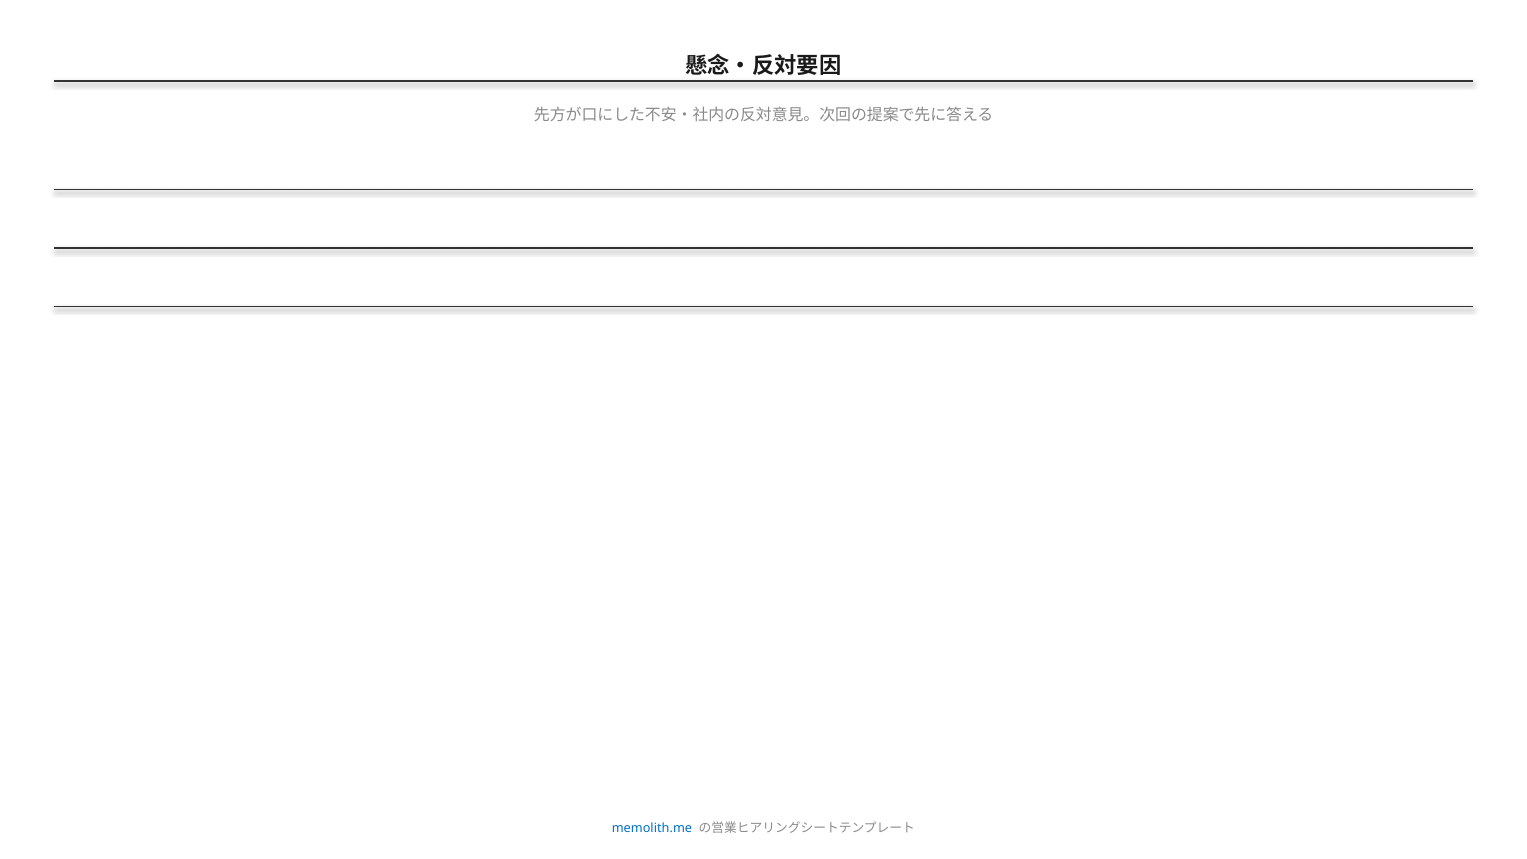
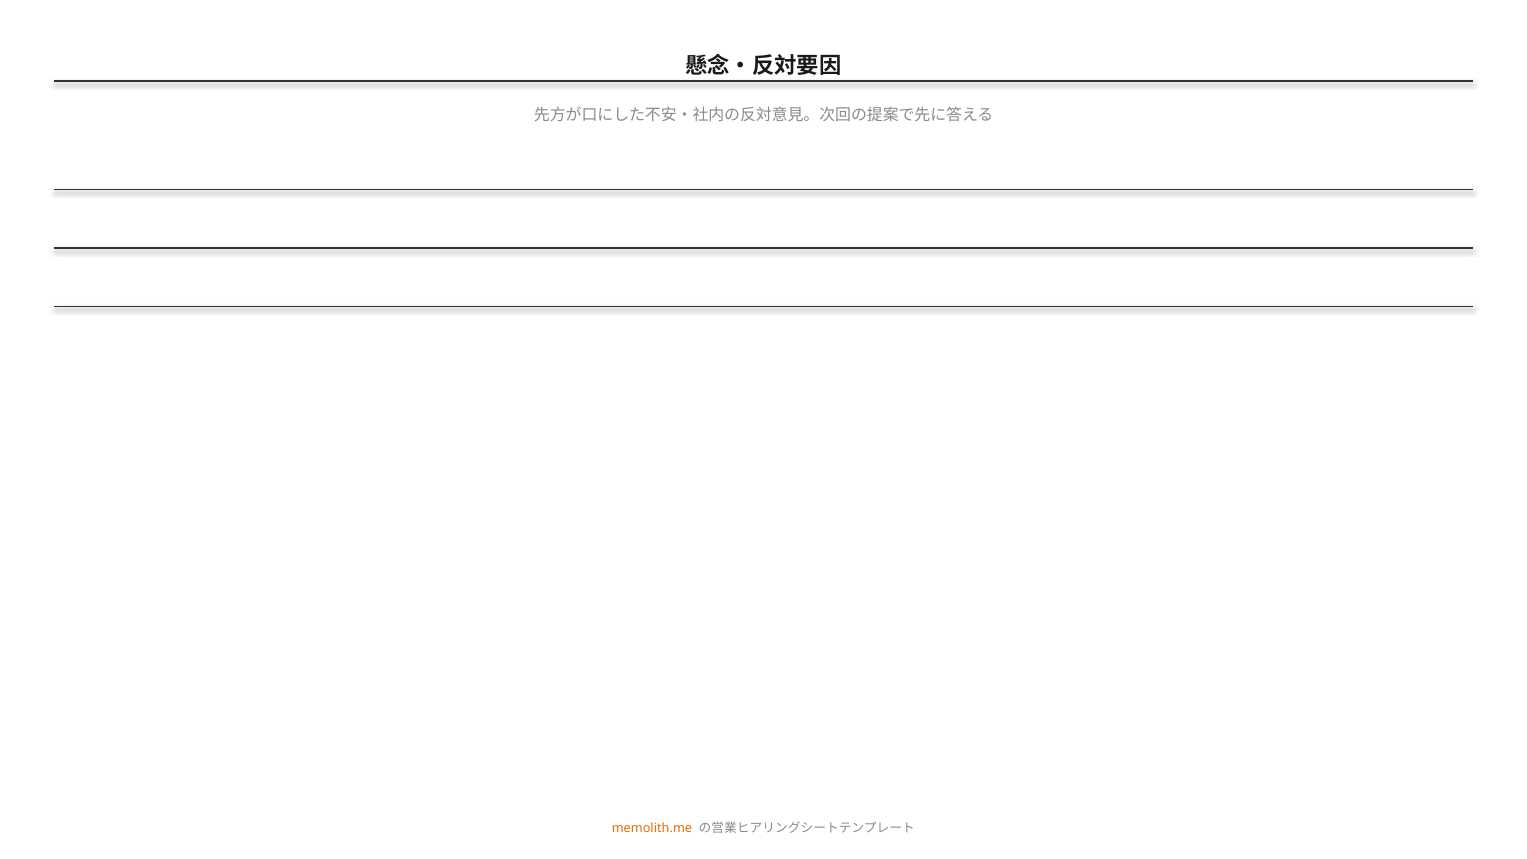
memolith.me colour: blue -> orange
